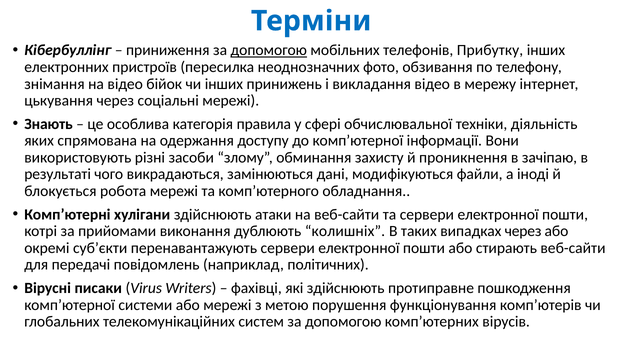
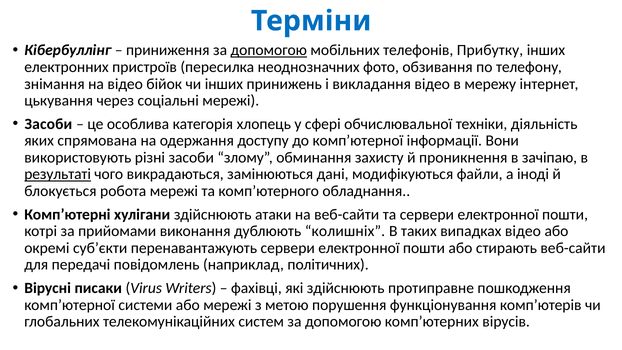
Знають at (49, 124): Знають -> Засоби
правила: правила -> хлопець
результаті underline: none -> present
випадках через: через -> відео
